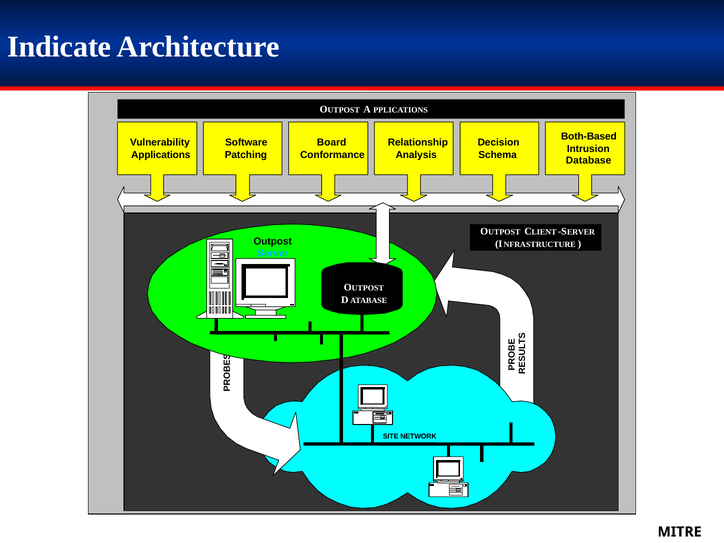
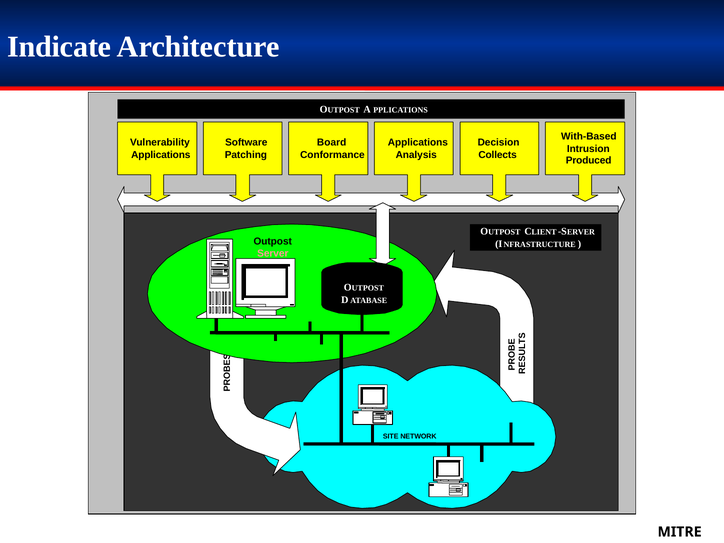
Both-Based: Both-Based -> With-Based
Relationship at (418, 142): Relationship -> Applications
Schema: Schema -> Collects
Database at (589, 161): Database -> Produced
Server colour: light blue -> pink
